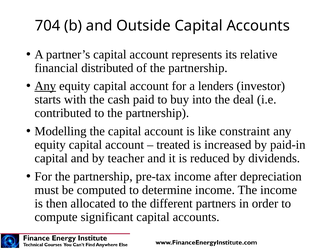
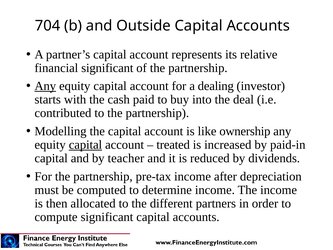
financial distributed: distributed -> significant
lenders: lenders -> dealing
constraint: constraint -> ownership
capital at (85, 145) underline: none -> present
